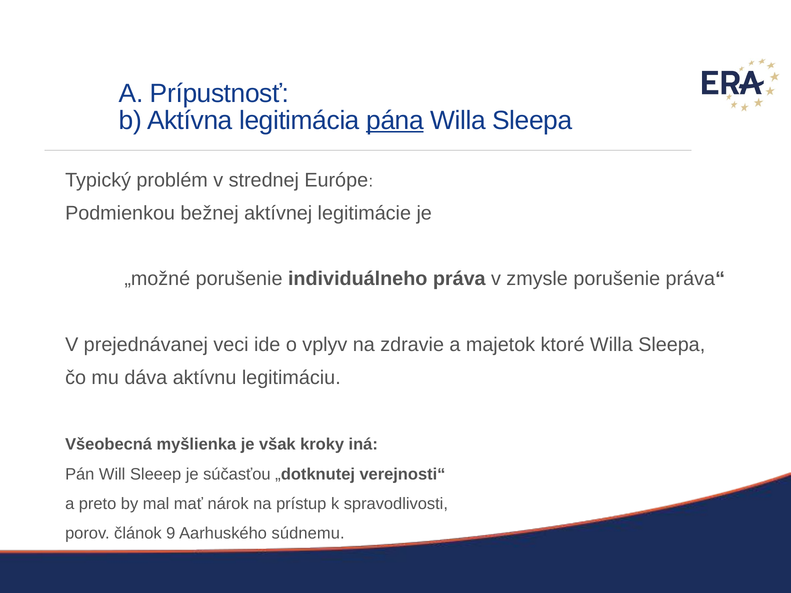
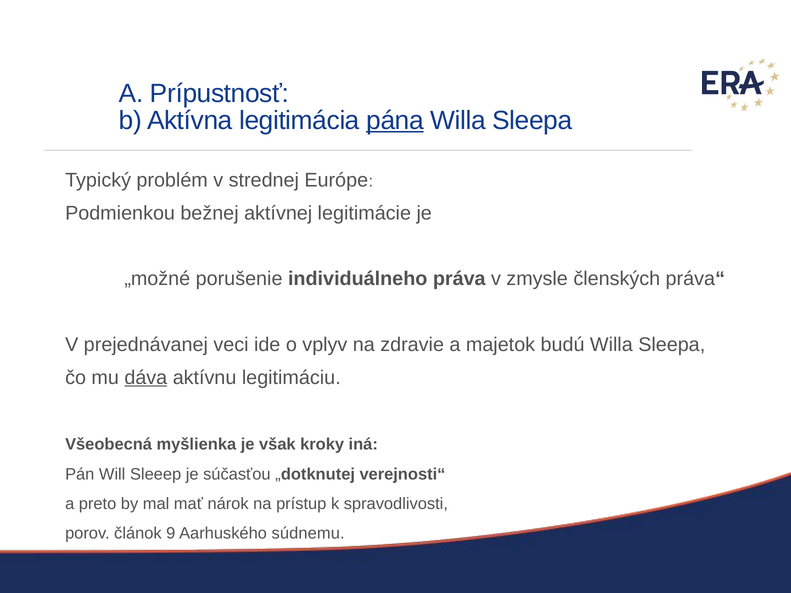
zmysle porušenie: porušenie -> členských
ktoré: ktoré -> budú
dáva underline: none -> present
